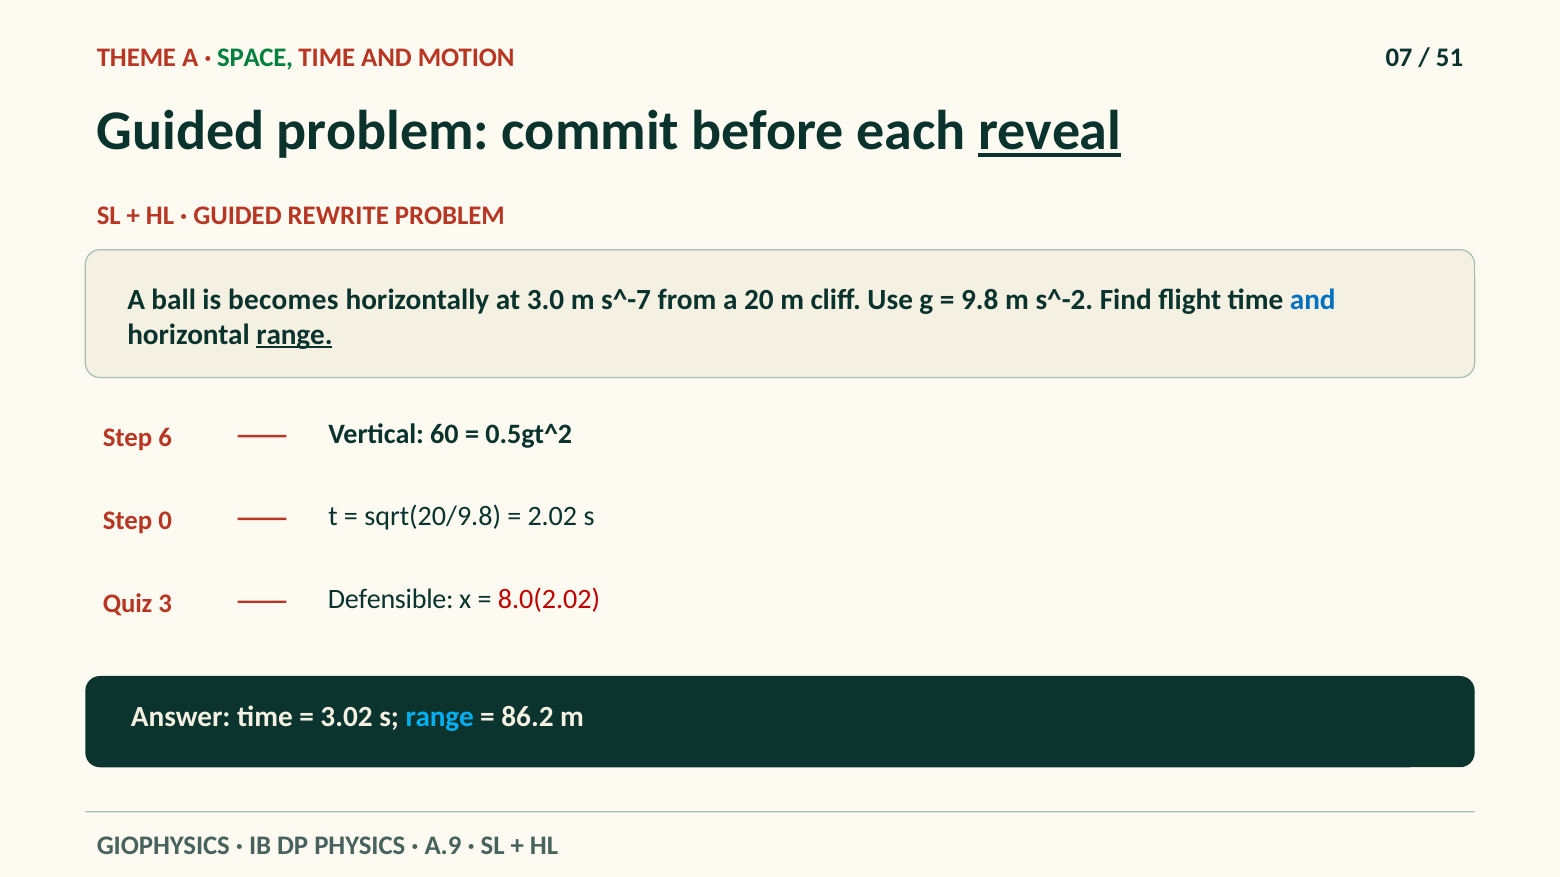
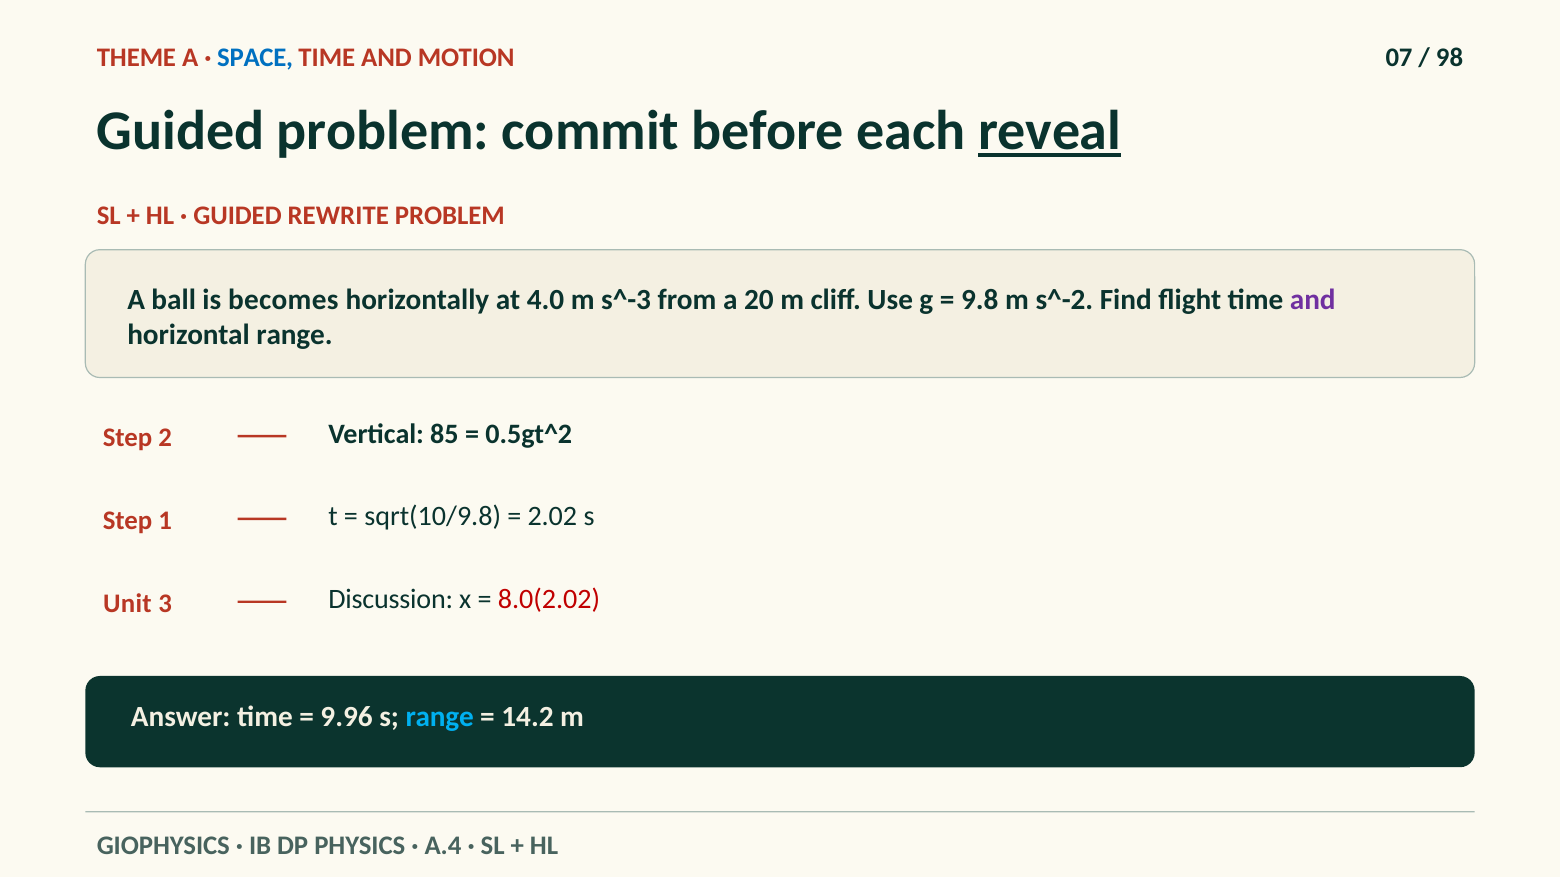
SPACE colour: green -> blue
51: 51 -> 98
3.0: 3.0 -> 4.0
s^-7: s^-7 -> s^-3
and at (1313, 300) colour: blue -> purple
range at (295, 335) underline: present -> none
6: 6 -> 2
60: 60 -> 85
0: 0 -> 1
sqrt(20/9.8: sqrt(20/9.8 -> sqrt(10/9.8
Quiz: Quiz -> Unit
Defensible: Defensible -> Discussion
3.02: 3.02 -> 9.96
86.2: 86.2 -> 14.2
A.9: A.9 -> A.4
